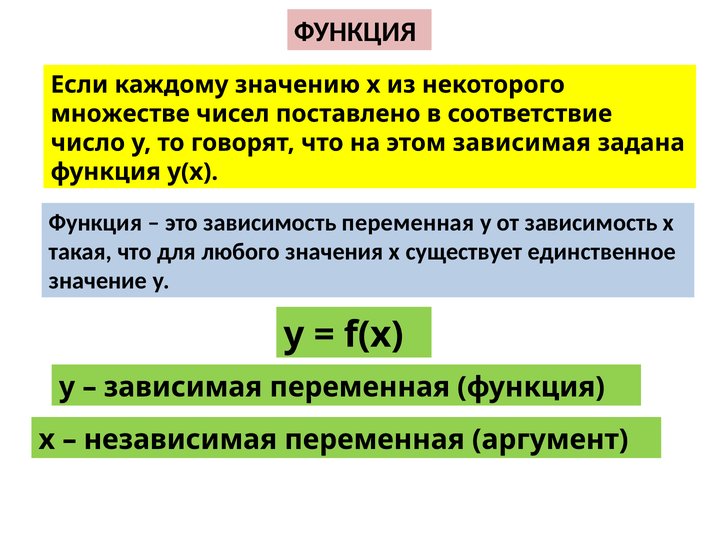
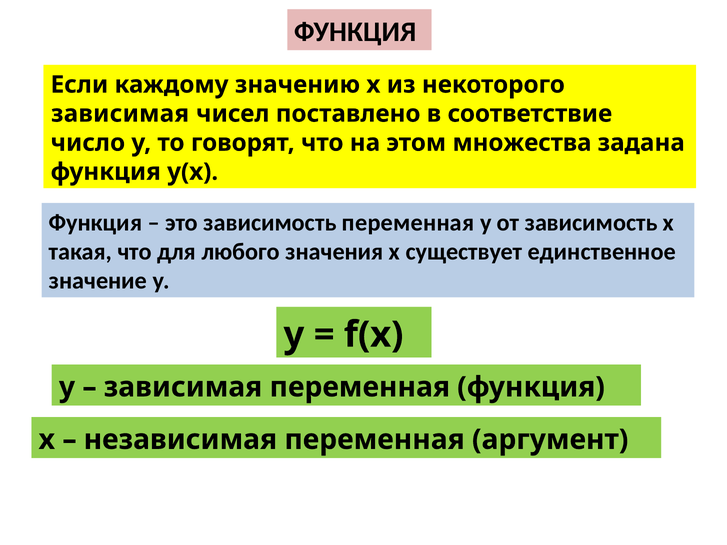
множестве at (120, 114): множестве -> зависимая
этом зависимая: зависимая -> множества
